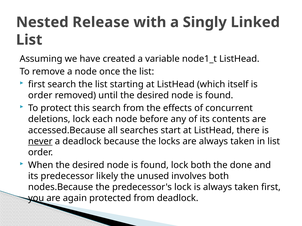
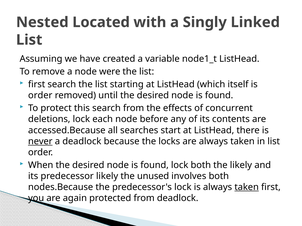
Release: Release -> Located
once: once -> were
the done: done -> likely
taken at (247, 188) underline: none -> present
